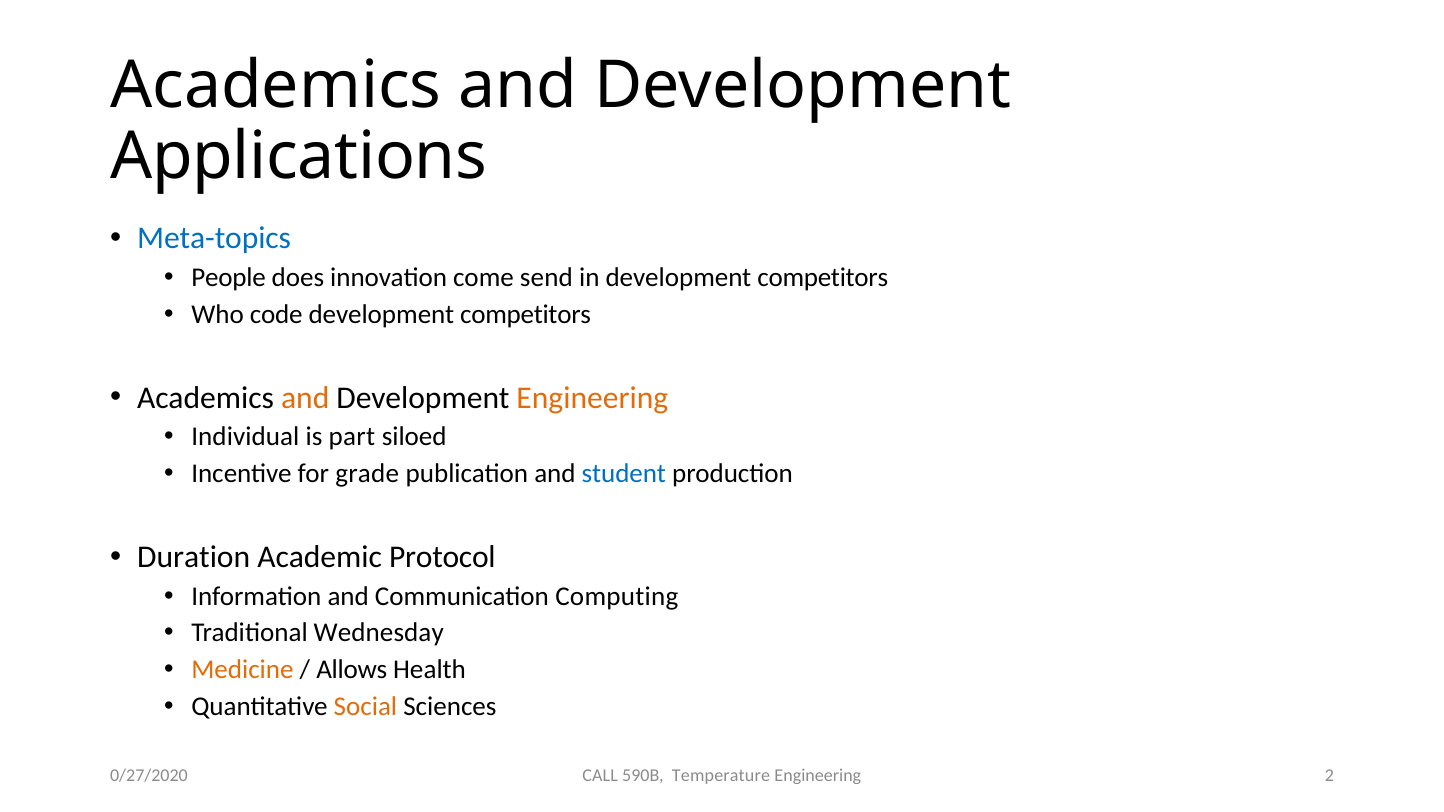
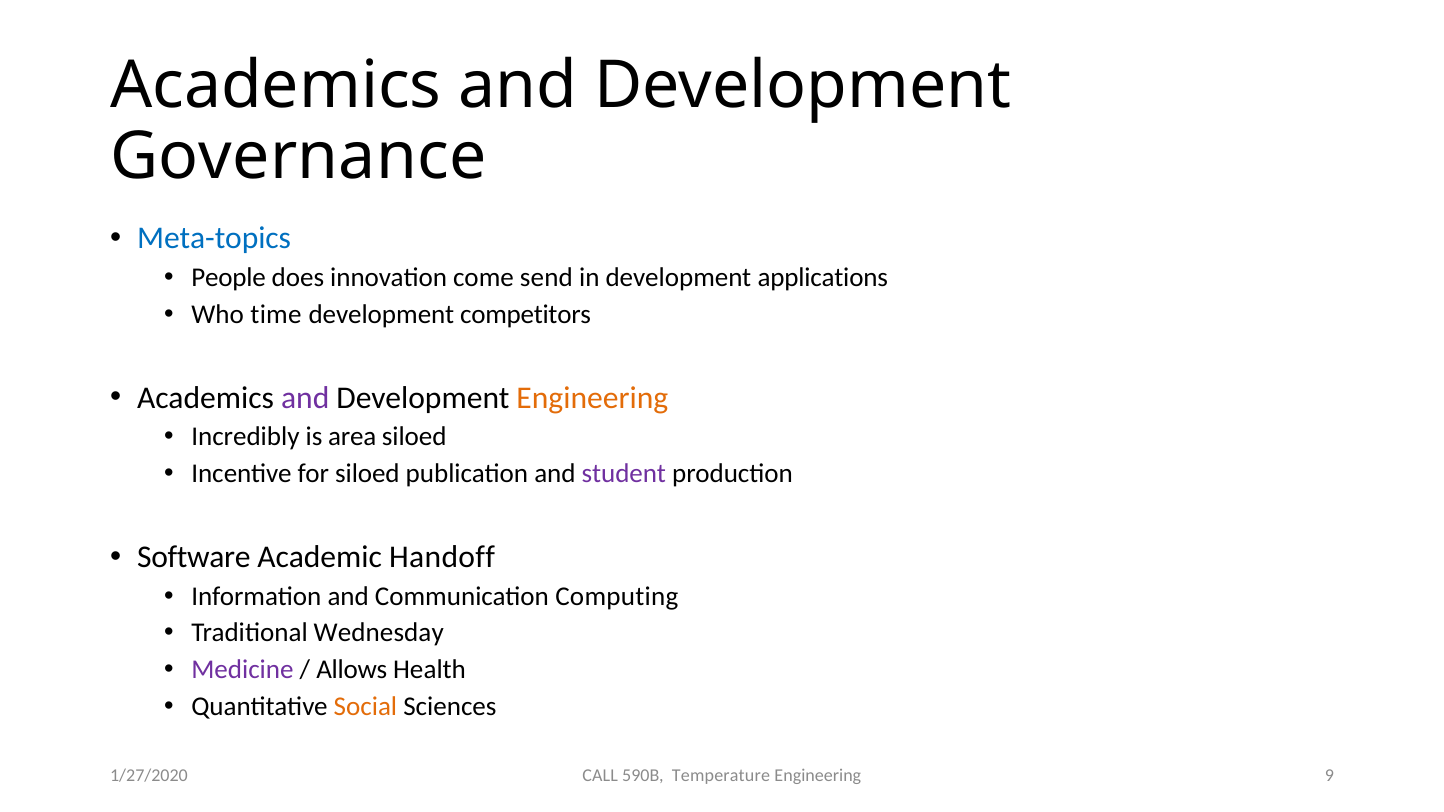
Applications: Applications -> Governance
in development competitors: competitors -> applications
code: code -> time
and at (305, 398) colour: orange -> purple
Individual: Individual -> Incredibly
part: part -> area
for grade: grade -> siloed
student colour: blue -> purple
Duration: Duration -> Software
Protocol: Protocol -> Handoff
Medicine colour: orange -> purple
2: 2 -> 9
0/27/2020: 0/27/2020 -> 1/27/2020
